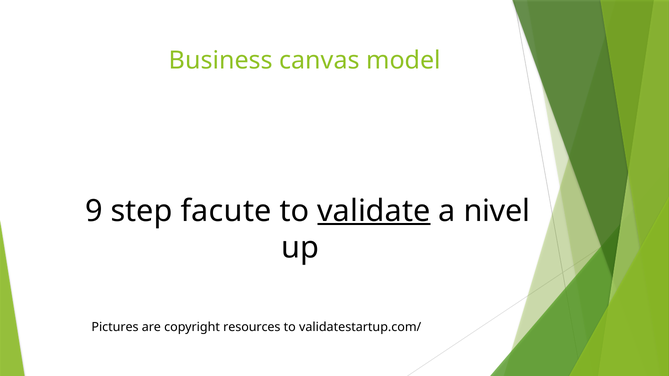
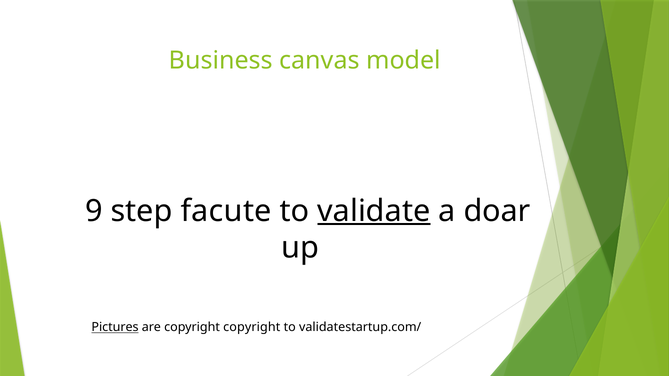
nivel: nivel -> doar
Pictures underline: none -> present
copyright resources: resources -> copyright
